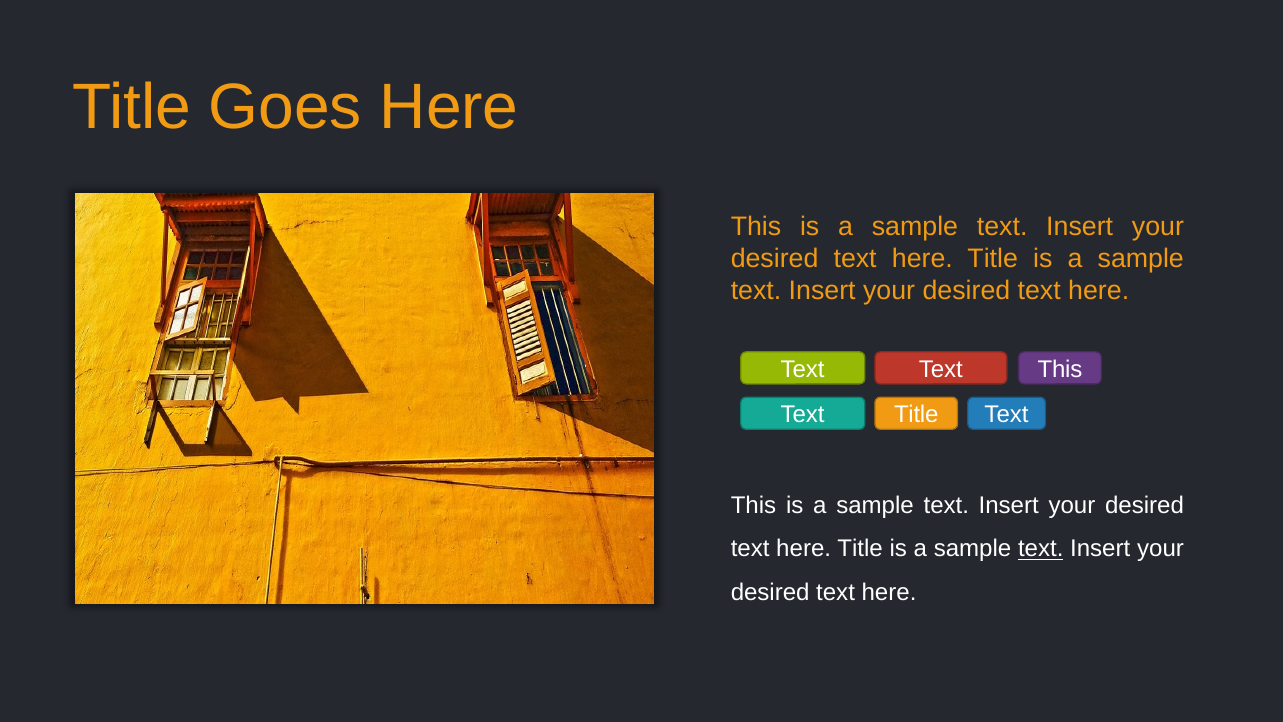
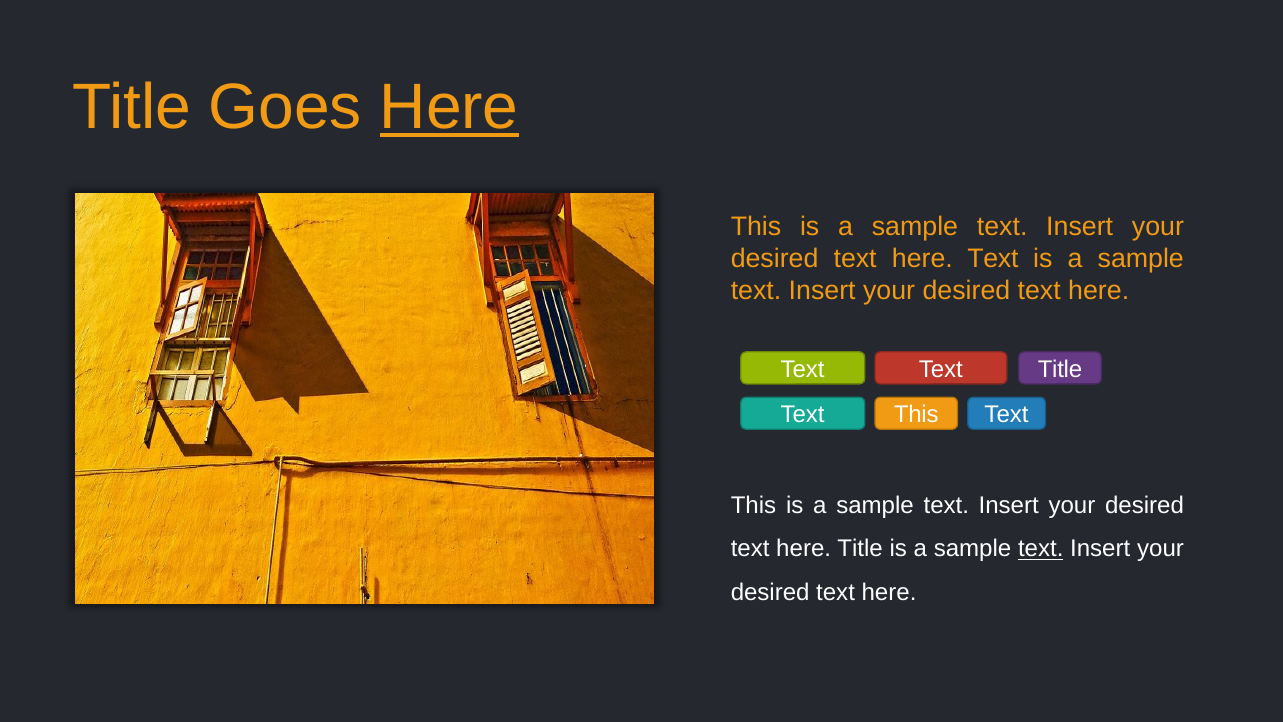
Here at (449, 108) underline: none -> present
Title at (993, 259): Title -> Text
This at (1060, 369): This -> Title
Title at (916, 414): Title -> This
